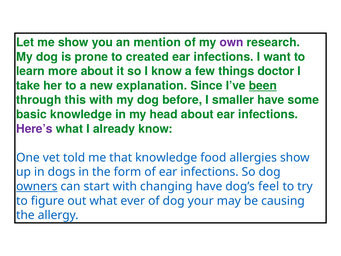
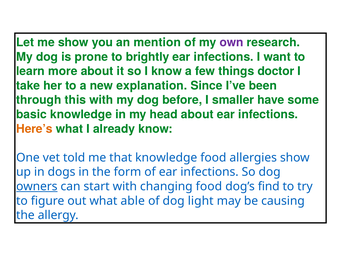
created: created -> brightly
been underline: present -> none
Here’s colour: purple -> orange
changing have: have -> food
feel: feel -> find
ever: ever -> able
your: your -> light
